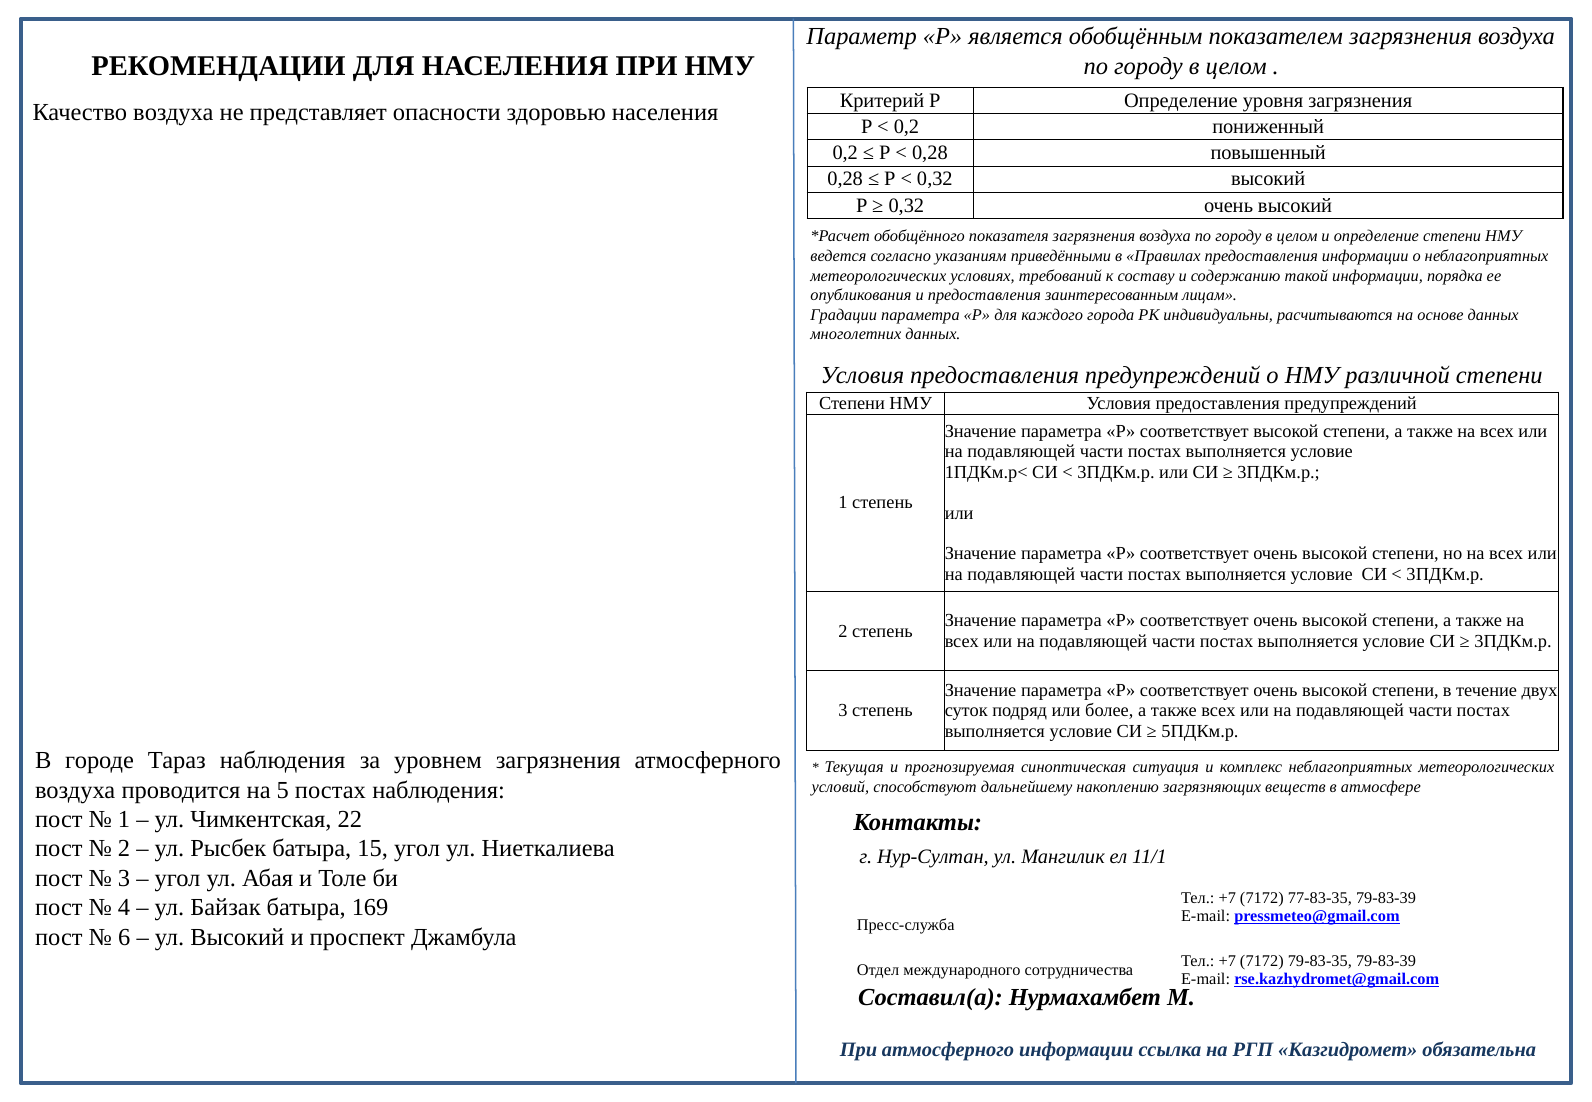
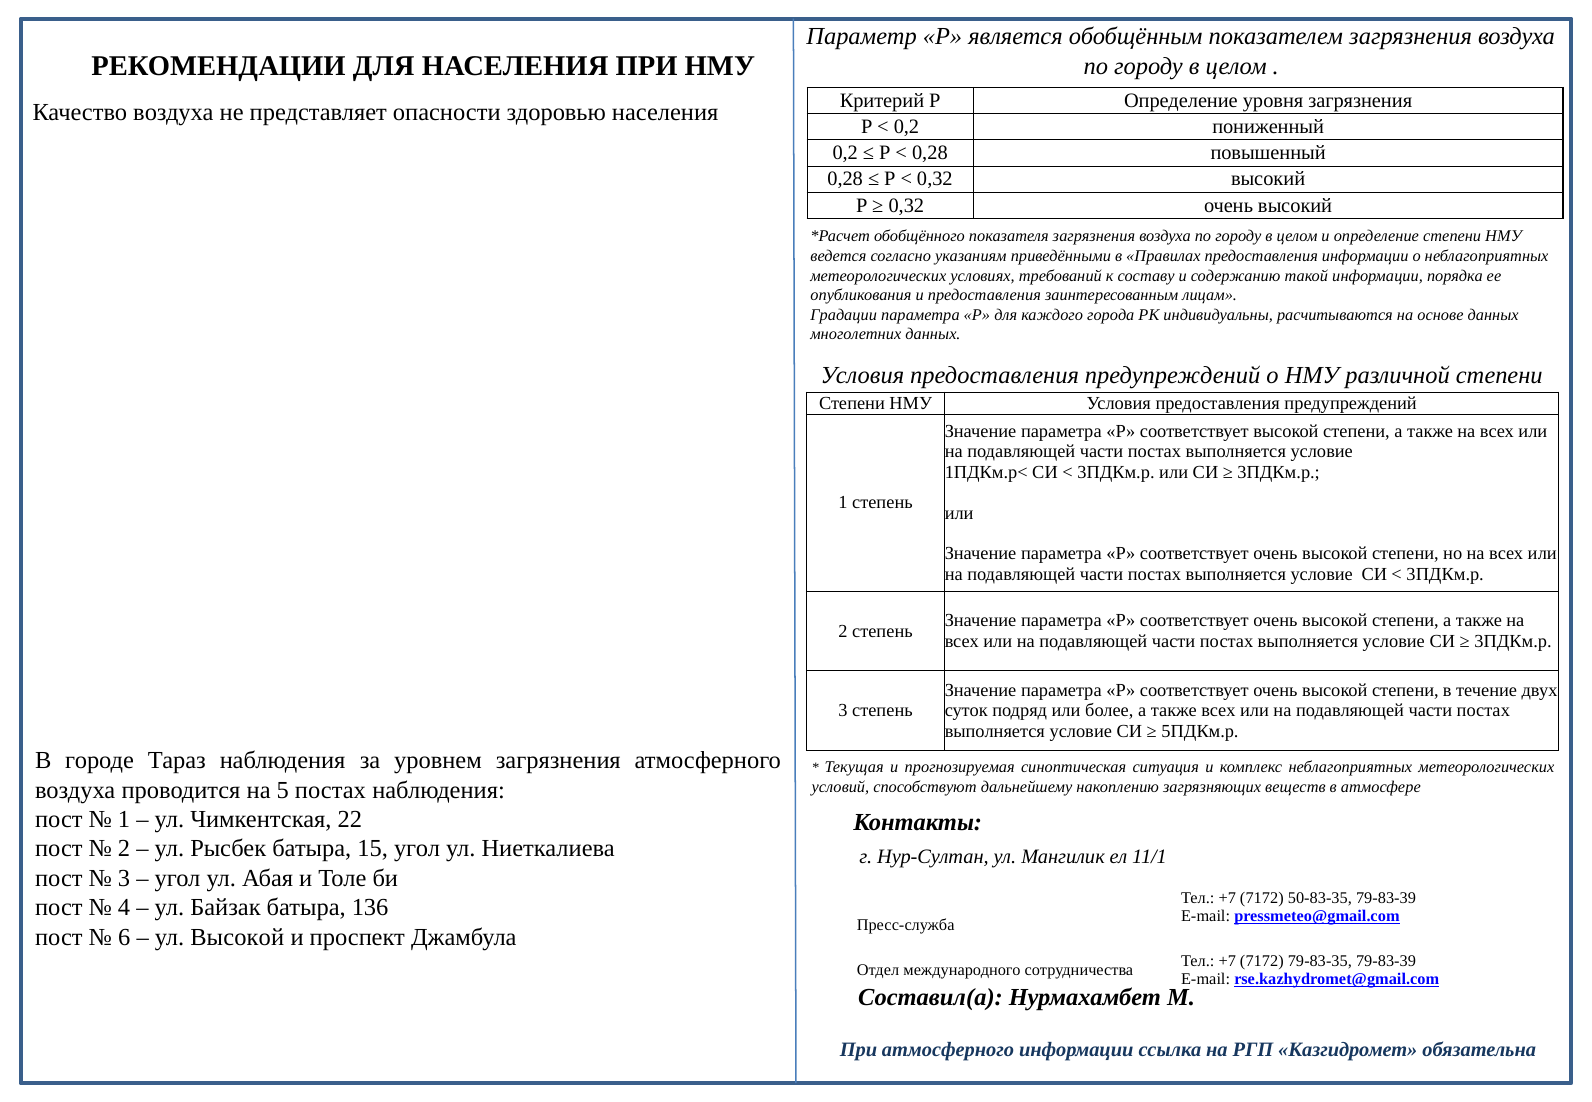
77-83-35: 77-83-35 -> 50-83-35
169: 169 -> 136
ул Высокий: Высокий -> Высокой
